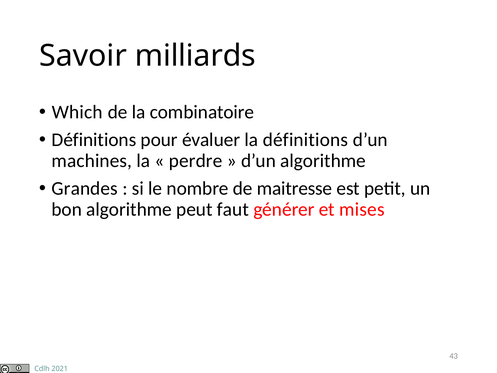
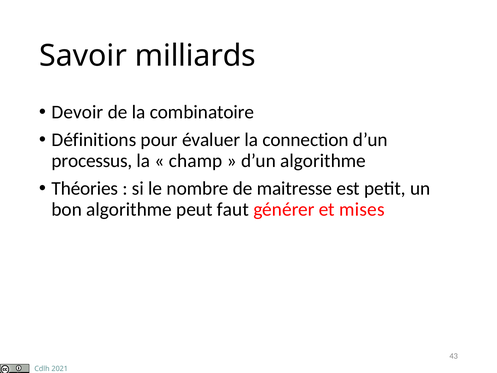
Which: Which -> Devoir
la définitions: définitions -> connection
machines: machines -> processus
perdre: perdre -> champ
Grandes: Grandes -> Théories
